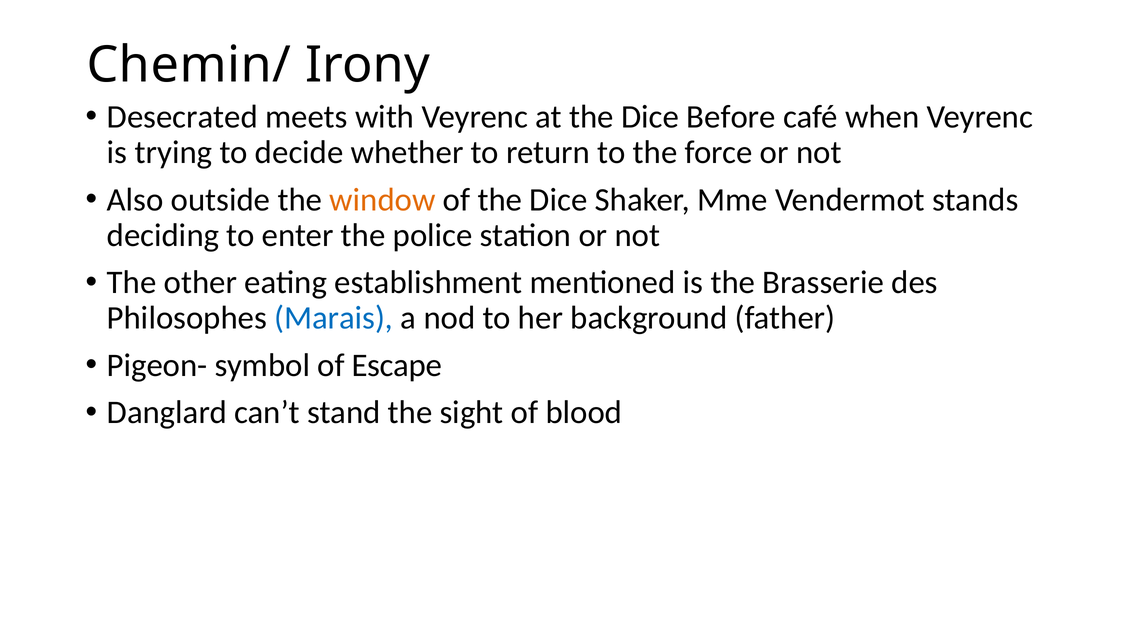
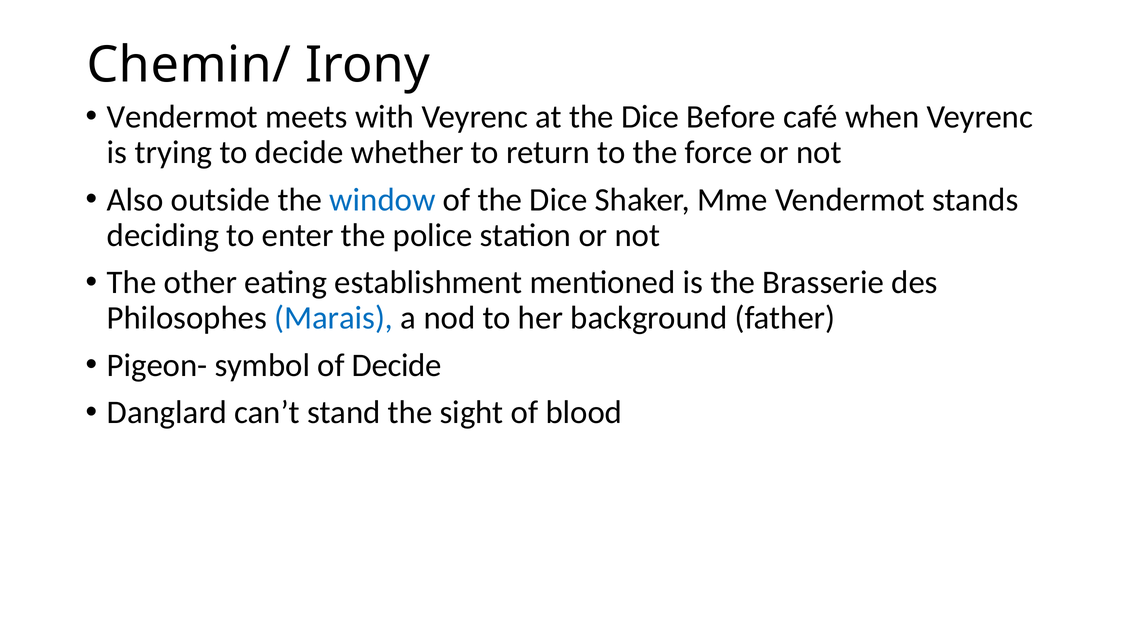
Desecrated at (182, 117): Desecrated -> Vendermot
window colour: orange -> blue
of Escape: Escape -> Decide
